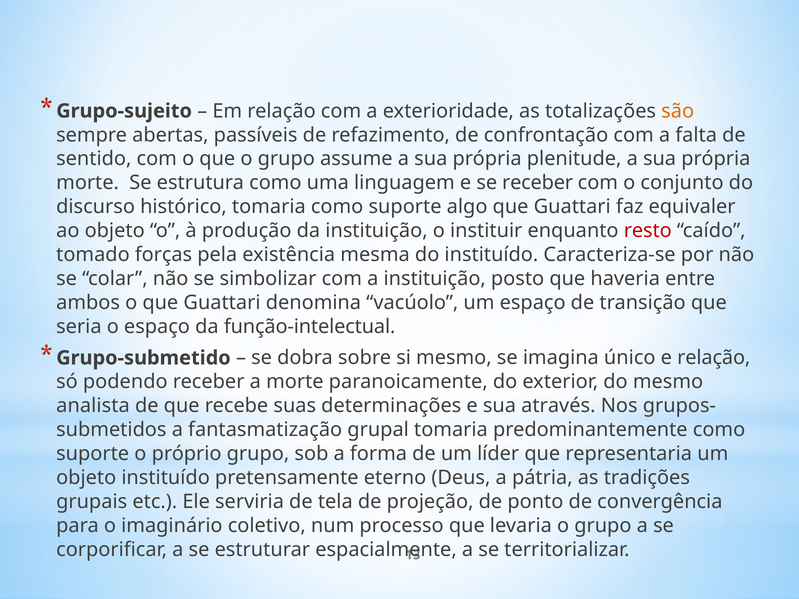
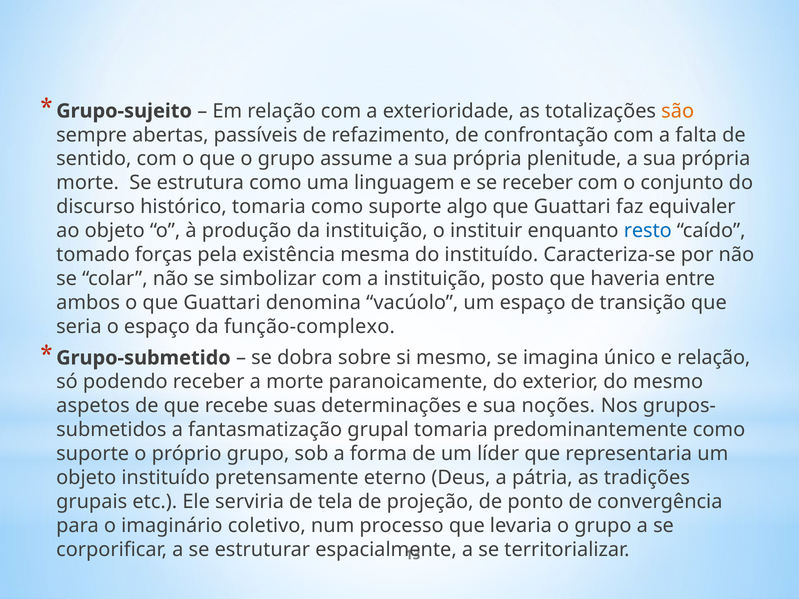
resto colour: red -> blue
função-intelectual: função-intelectual -> função-complexo
analista: analista -> aspetos
através: através -> noções
